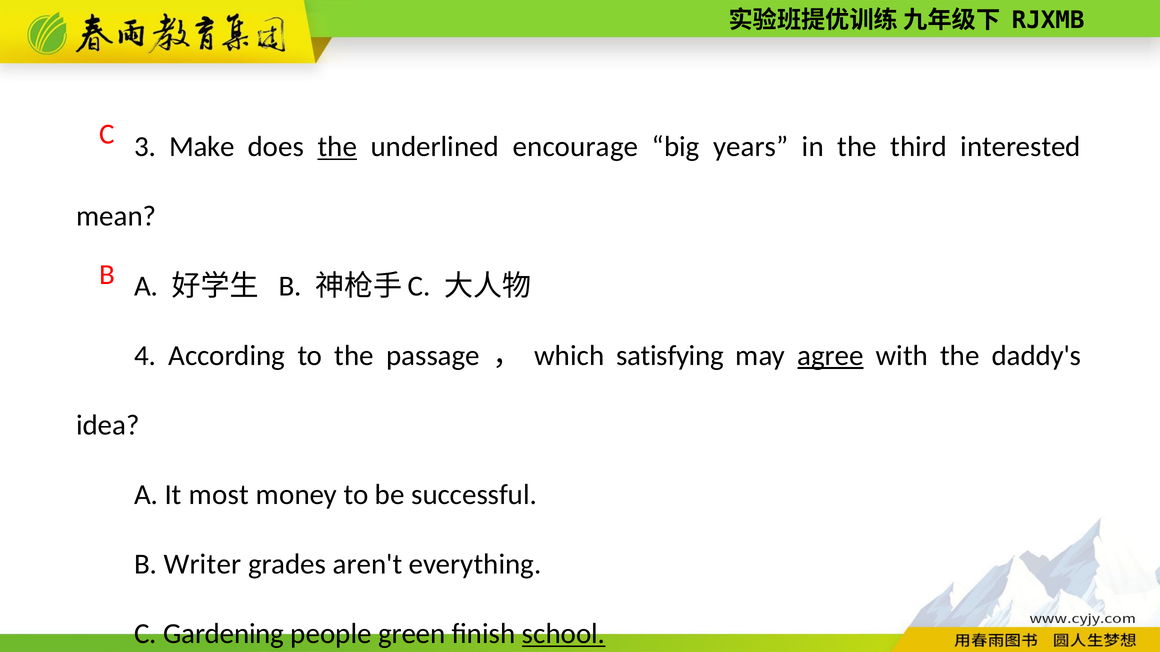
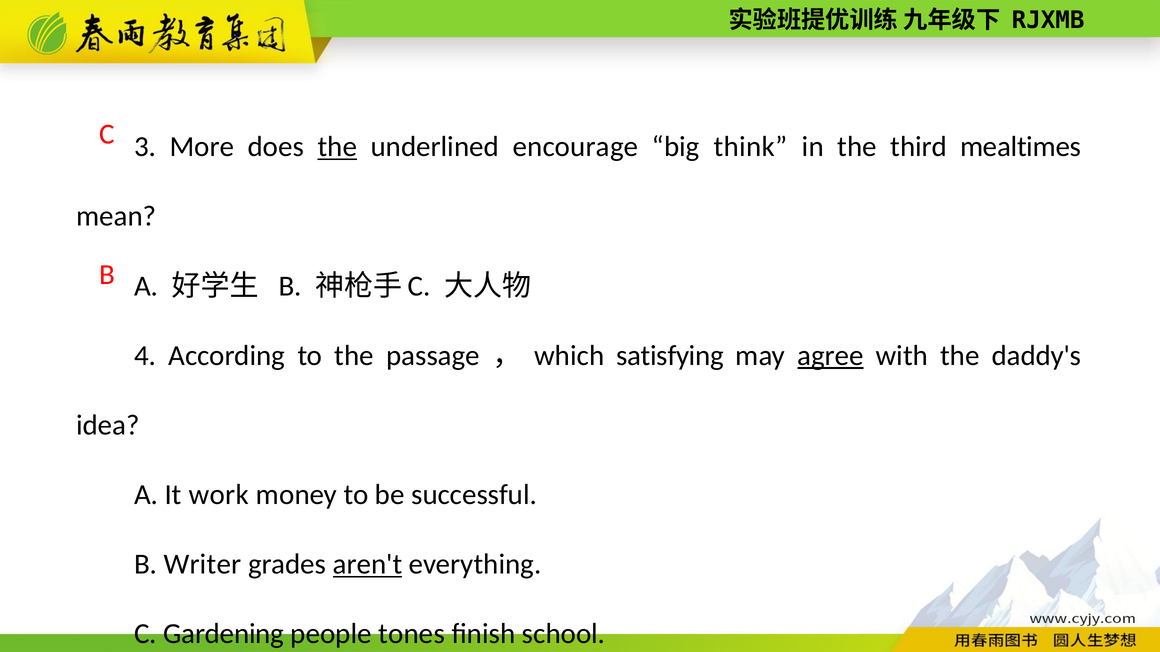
Make: Make -> More
years: years -> think
interested: interested -> mealtimes
most: most -> work
aren't underline: none -> present
green: green -> tones
school underline: present -> none
